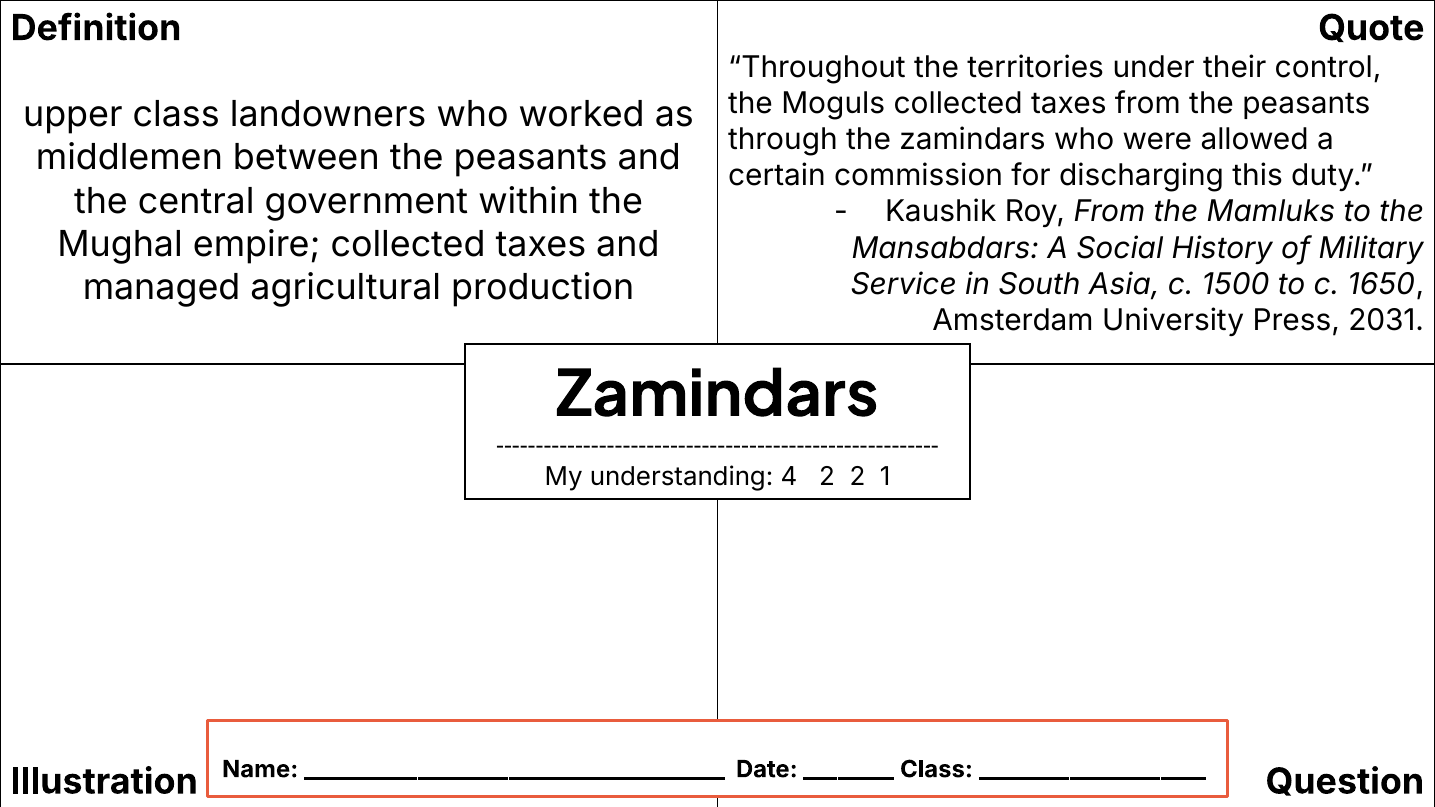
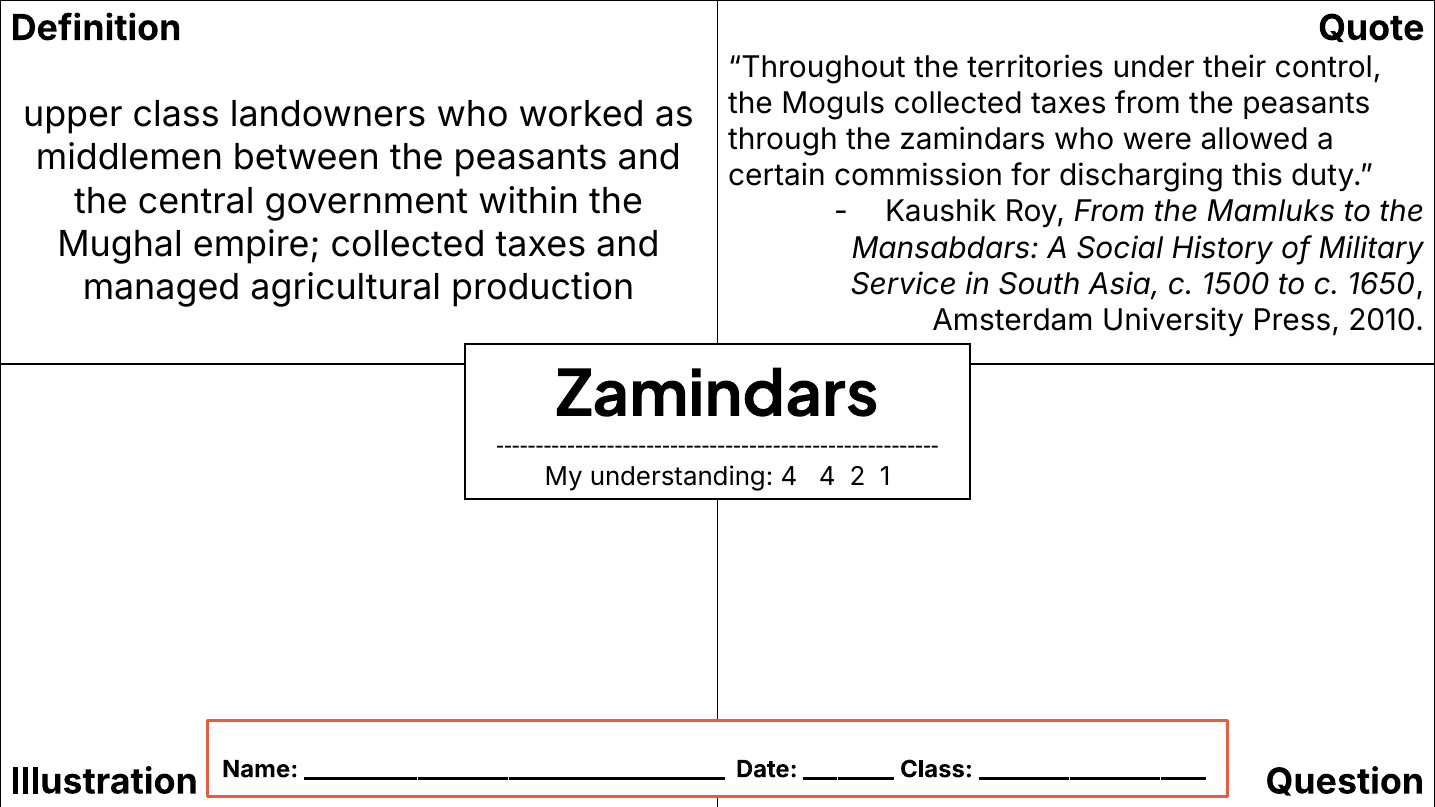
2031: 2031 -> 2010
4 2: 2 -> 4
